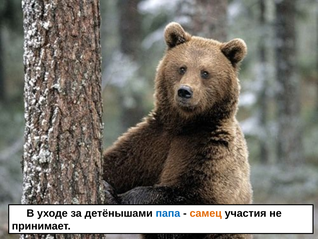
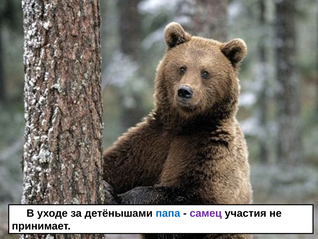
самец colour: orange -> purple
